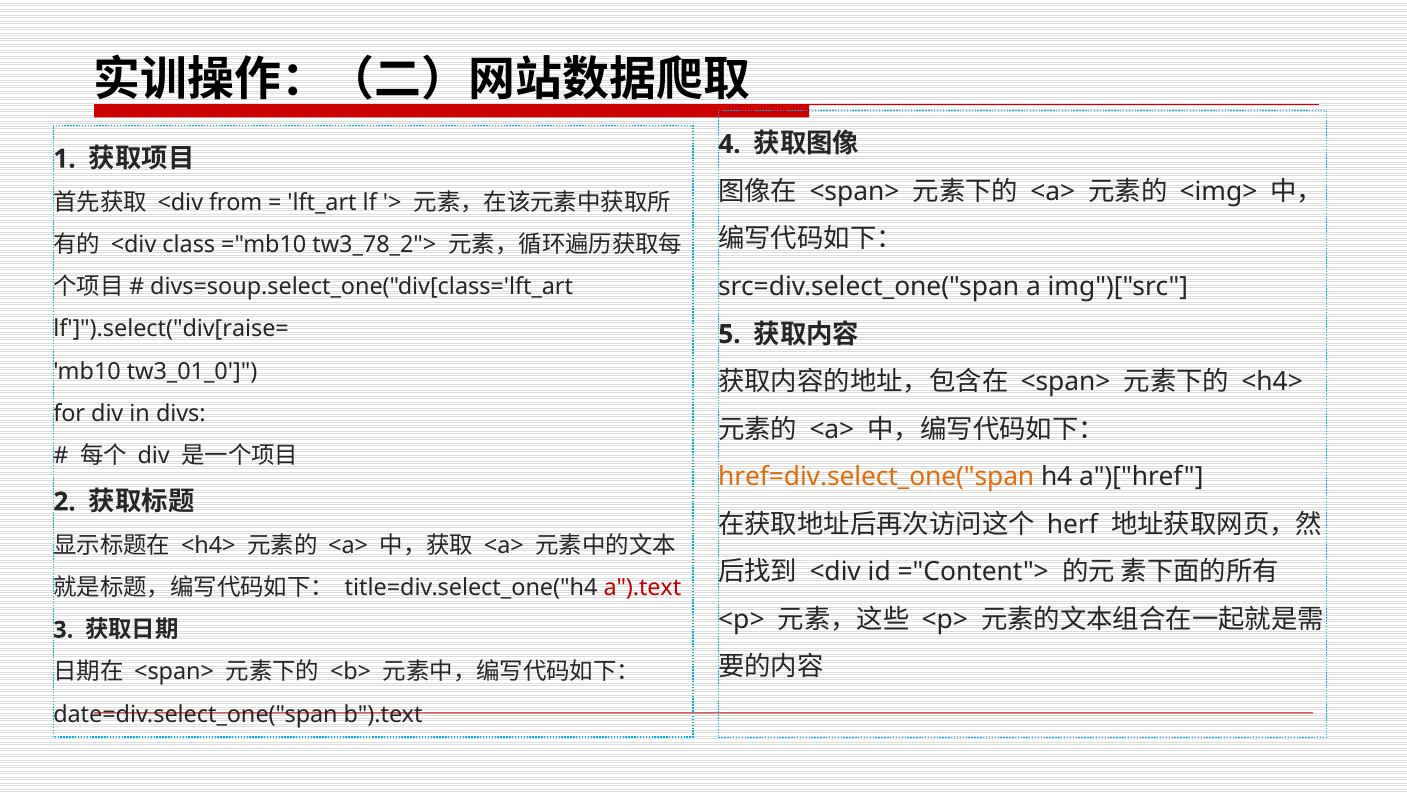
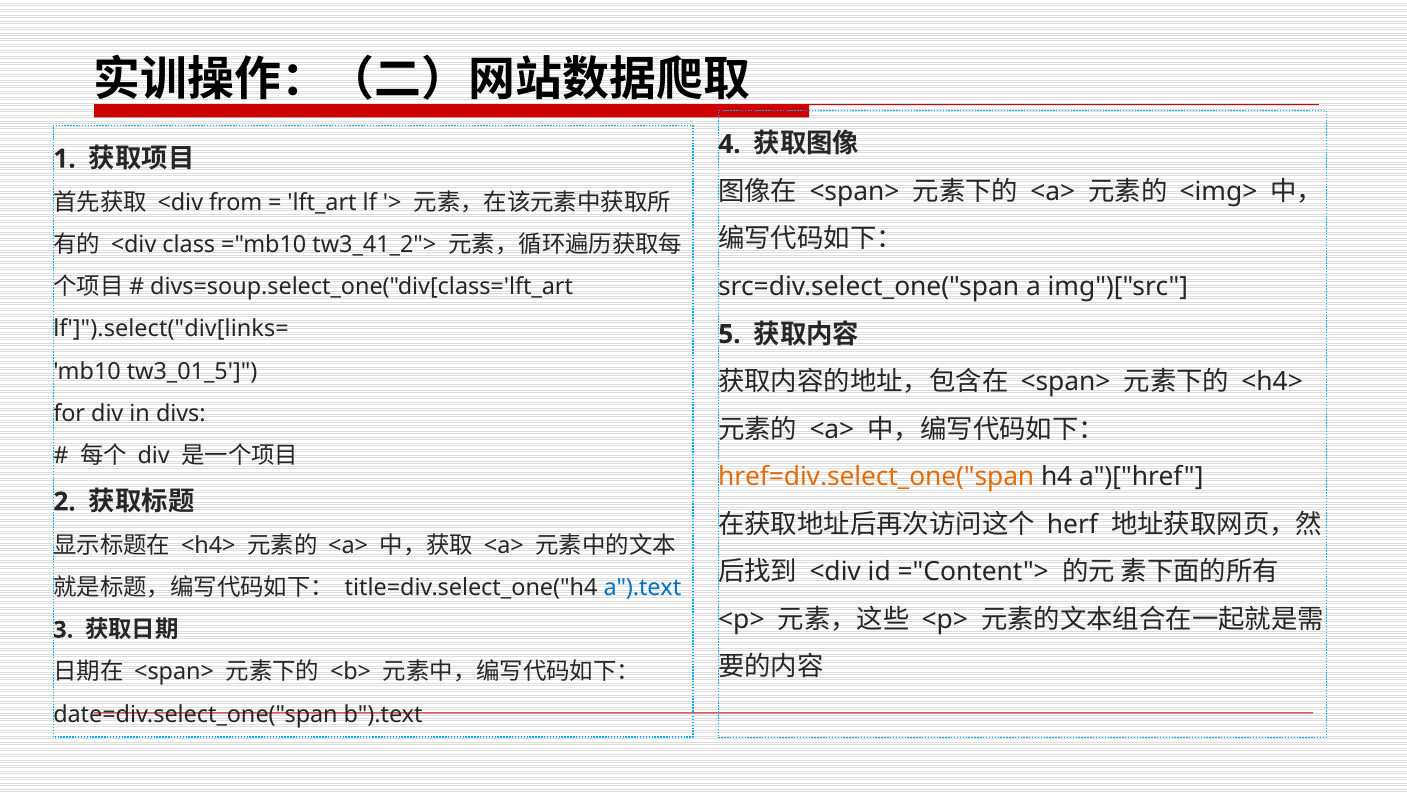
tw3_78_2">: tw3_78_2"> -> tw3_41_2">
lf']").select("div[raise=: lf']").select("div[raise= -> lf']").select("div[links=
tw3_01_0: tw3_01_0 -> tw3_01_5
a").text colour: red -> blue
